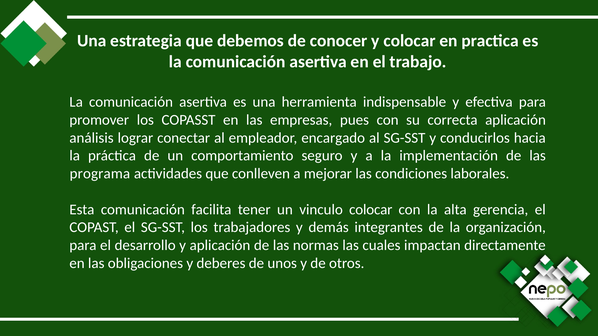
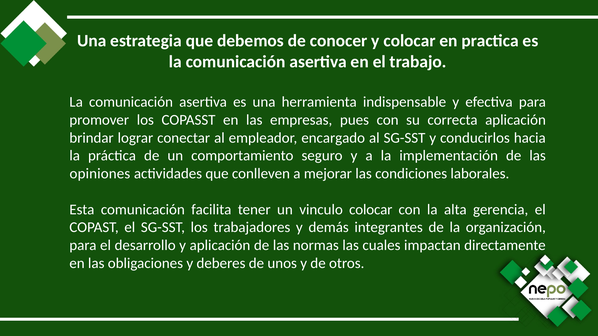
análisis: análisis -> brindar
programa: programa -> opiniones
